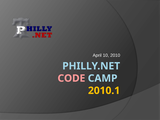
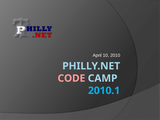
2010.1 colour: yellow -> light blue
